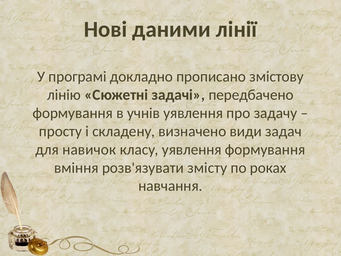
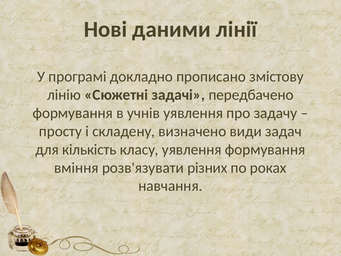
навичок: навичок -> кількість
змісту: змісту -> різних
